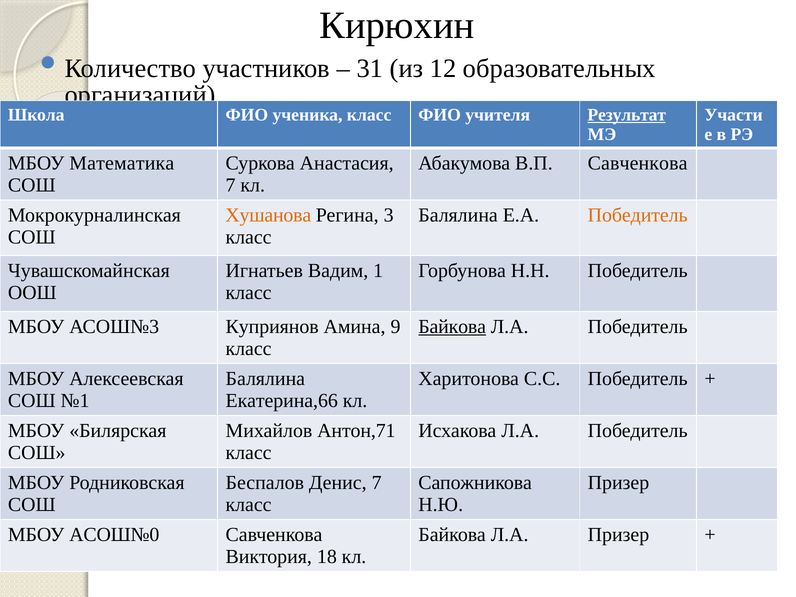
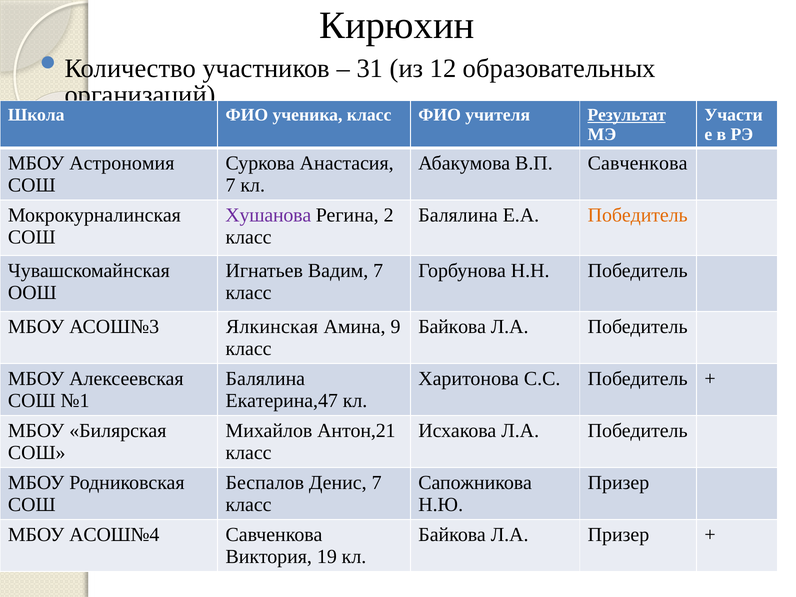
Математика: Математика -> Астрономия
Хушанова colour: orange -> purple
3: 3 -> 2
Вадим 1: 1 -> 7
Куприянов: Куприянов -> Ялкинская
Байкова at (452, 327) underline: present -> none
Екатерина,66: Екатерина,66 -> Екатерина,47
Антон,71: Антон,71 -> Антон,21
АСОШ№0: АСОШ№0 -> АСОШ№4
18: 18 -> 19
